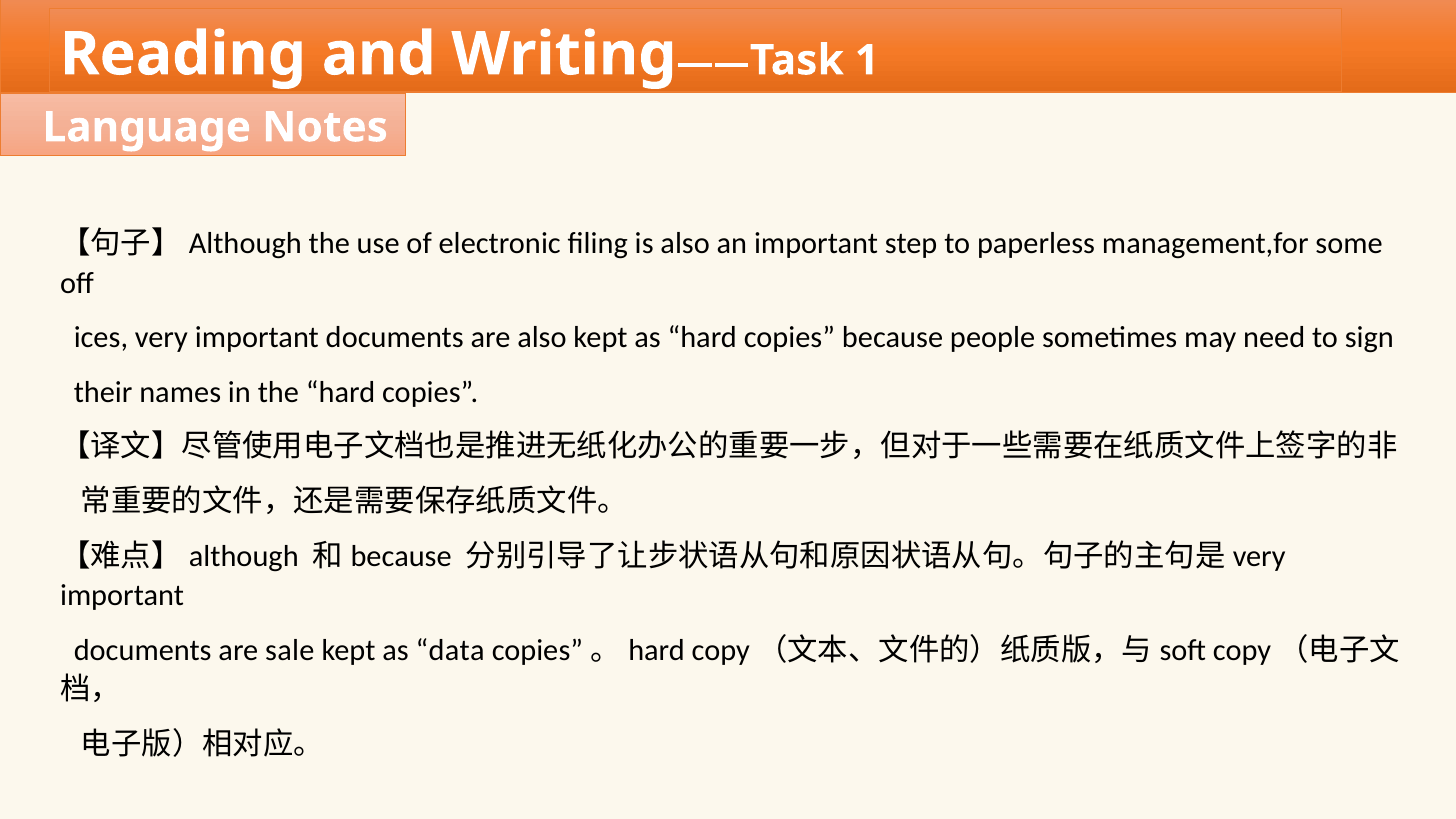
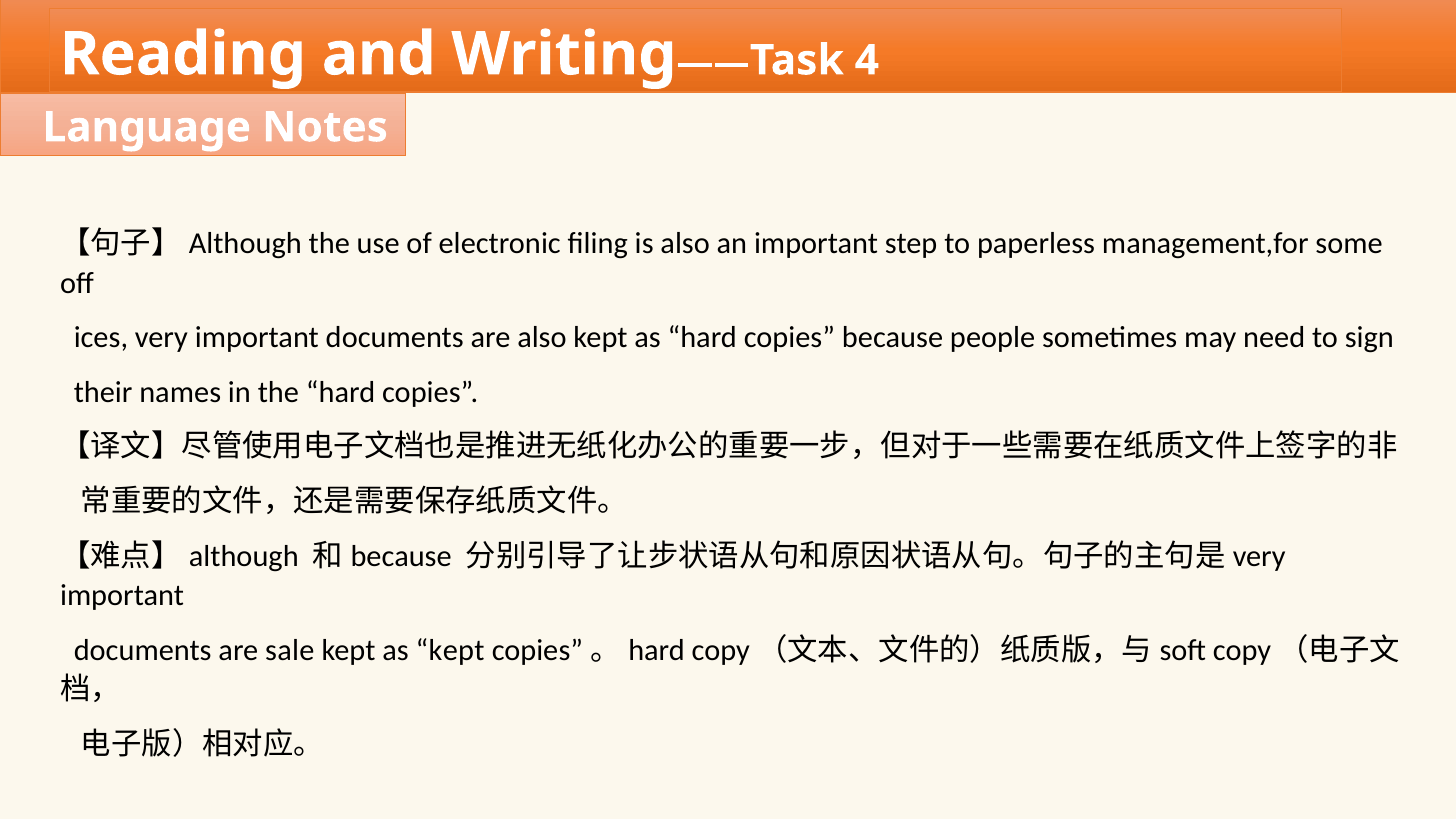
1: 1 -> 4
as data: data -> kept
